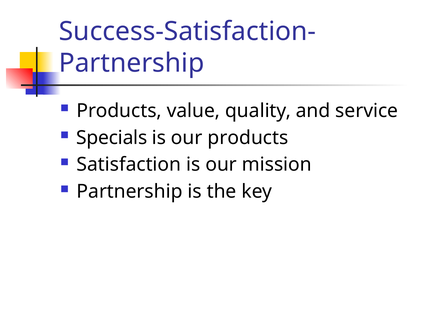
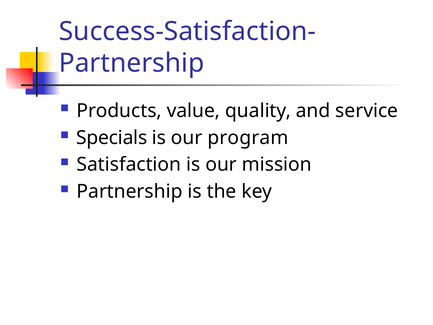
our products: products -> program
